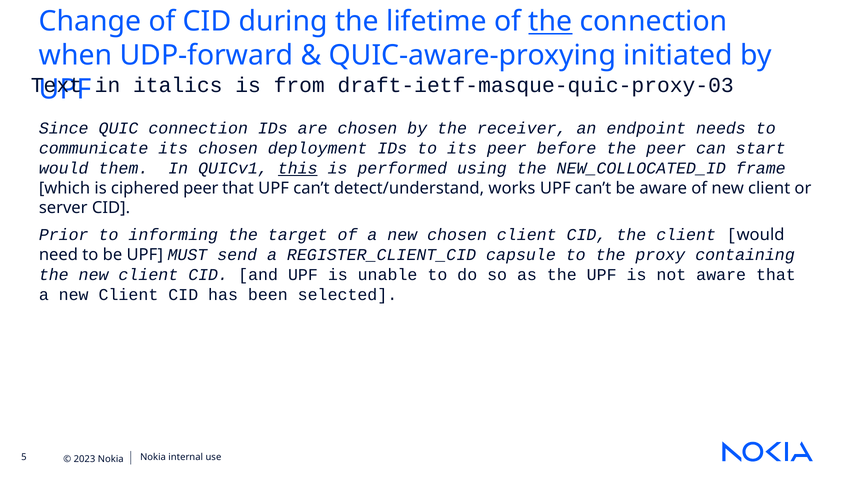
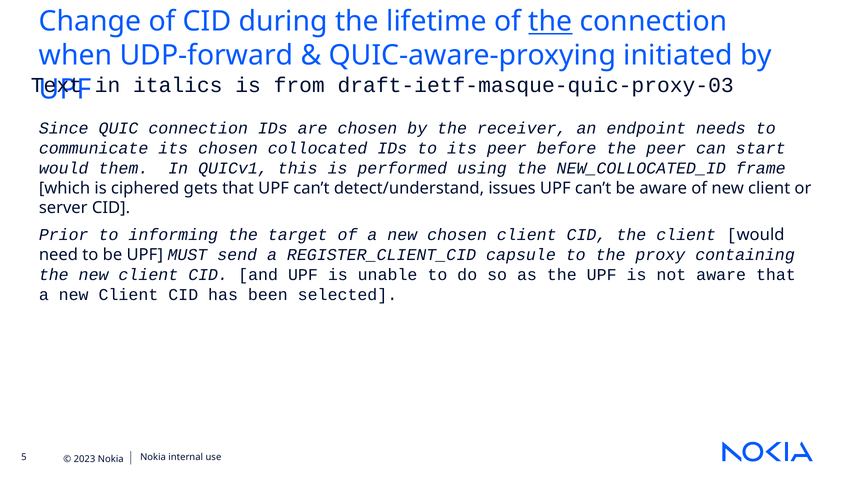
deployment: deployment -> collocated
this underline: present -> none
ciphered peer: peer -> gets
works: works -> issues
